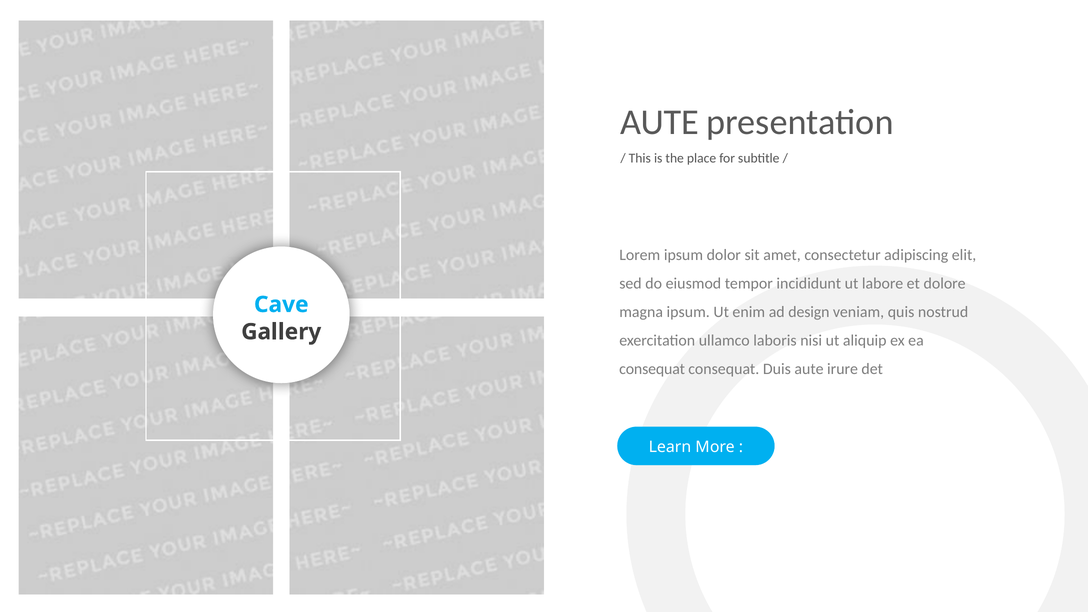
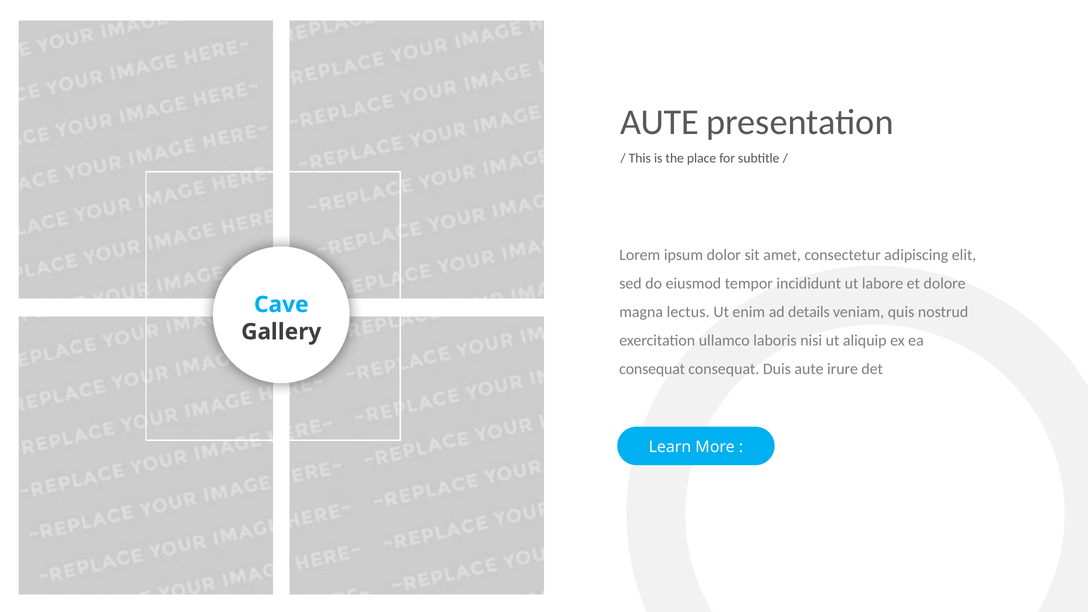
magna ipsum: ipsum -> lectus
design: design -> details
